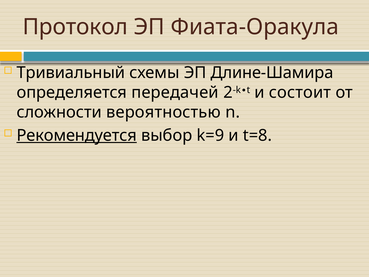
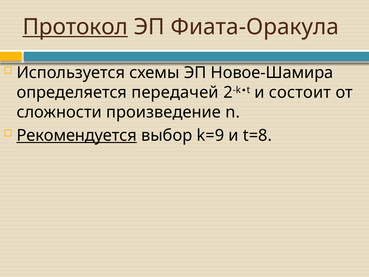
Протокол underline: none -> present
Тривиальный: Тривиальный -> Используется
Длине-Шамира: Длине-Шамира -> Новое-Шамира
вероятностью: вероятностью -> произведение
